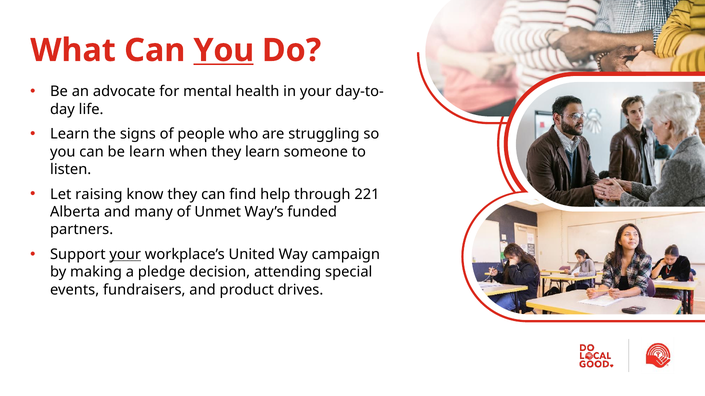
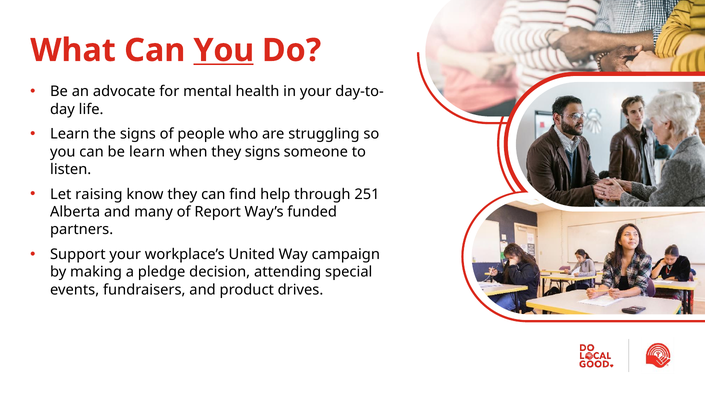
they learn: learn -> signs
221: 221 -> 251
Unmet: Unmet -> Report
your at (125, 255) underline: present -> none
